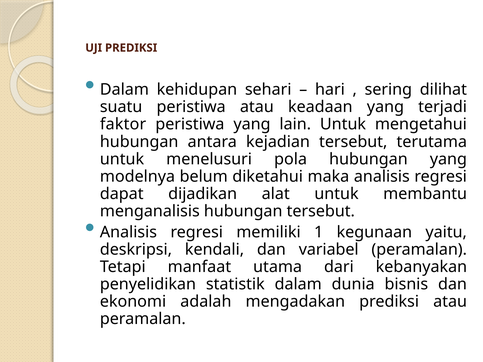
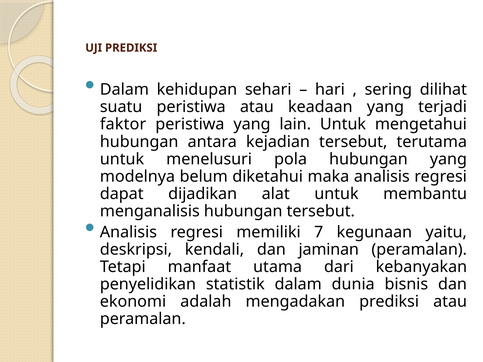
1: 1 -> 7
variabel: variabel -> jaminan
